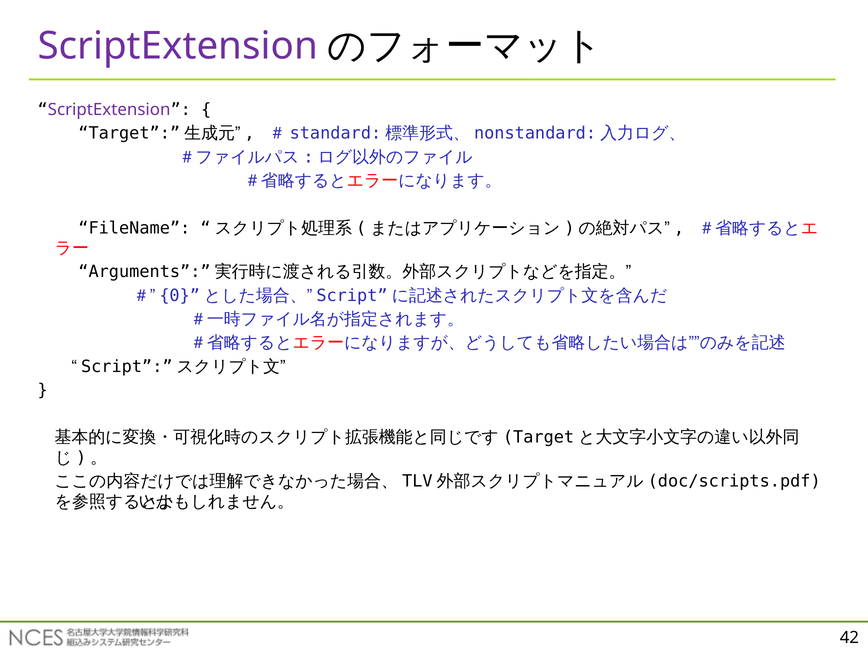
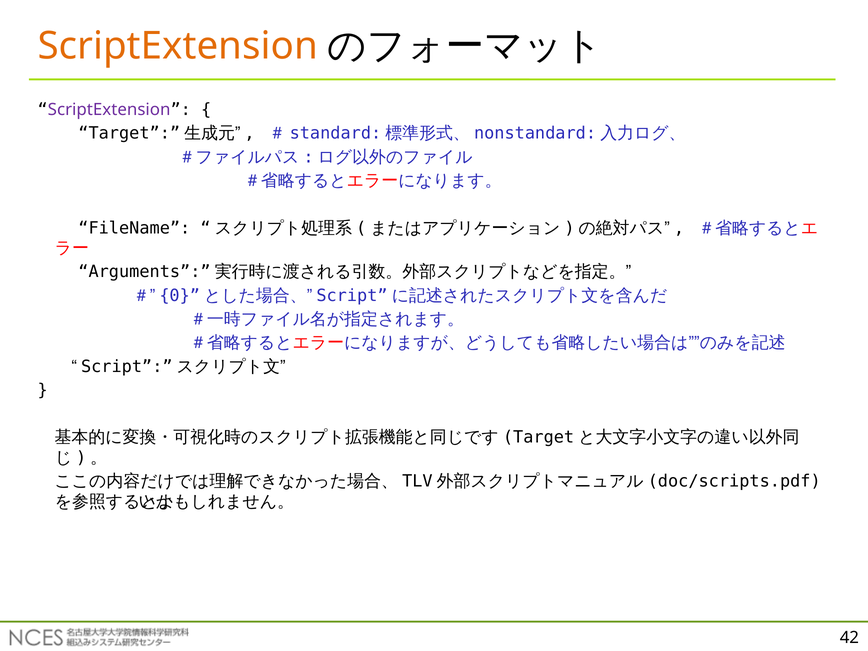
ScriptExtension at (178, 46) colour: purple -> orange
